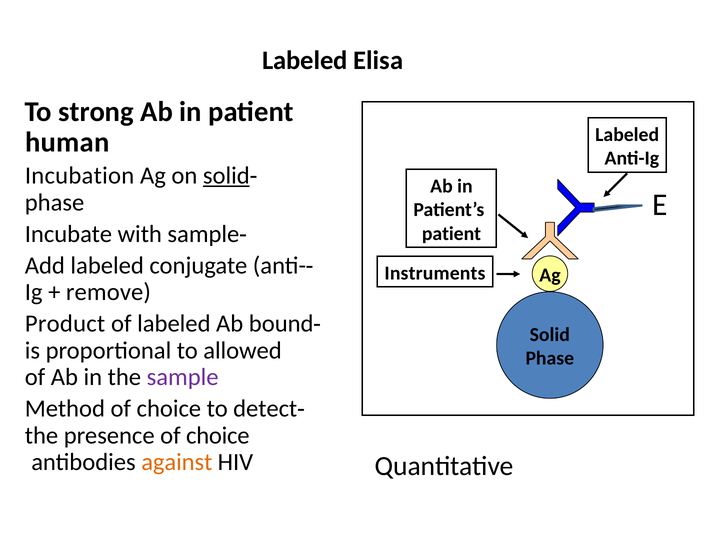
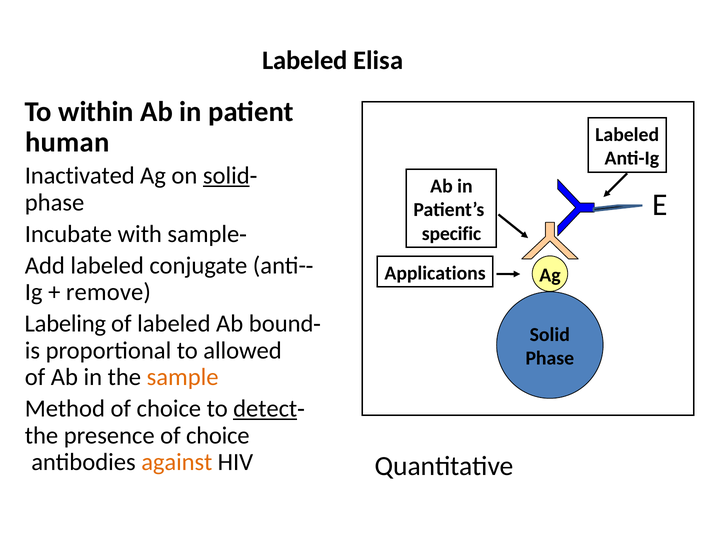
strong: strong -> within
Incubation: Incubation -> Inactivated
patient at (451, 233): patient -> specific
Instruments: Instruments -> Applications
Product: Product -> Labeling
sample at (183, 377) colour: purple -> orange
detect underline: none -> present
